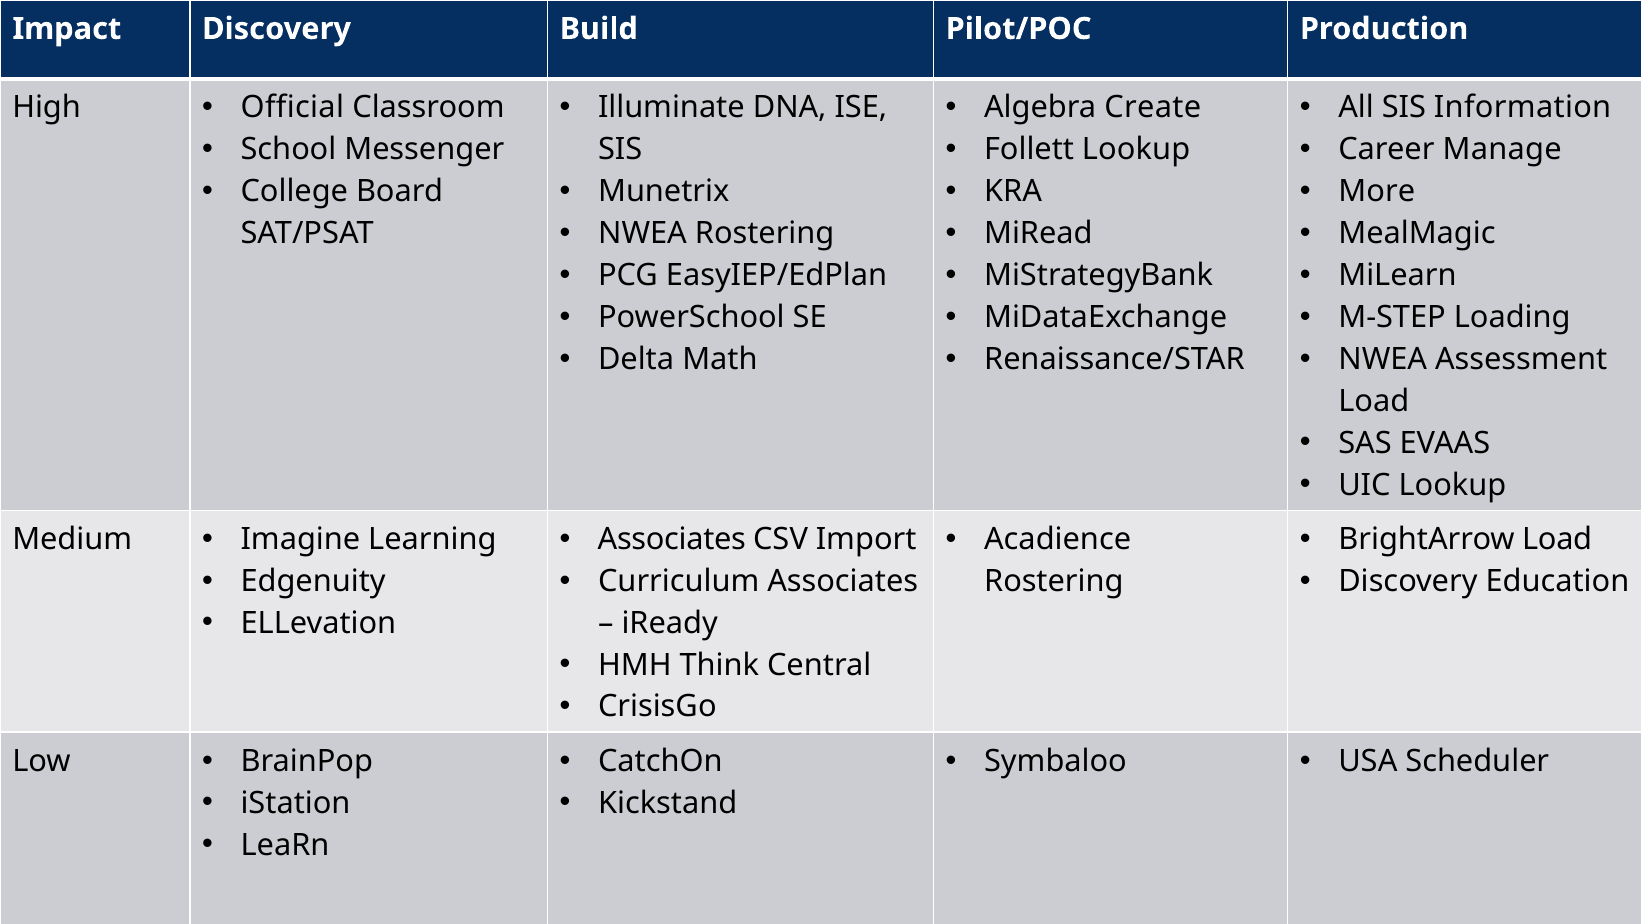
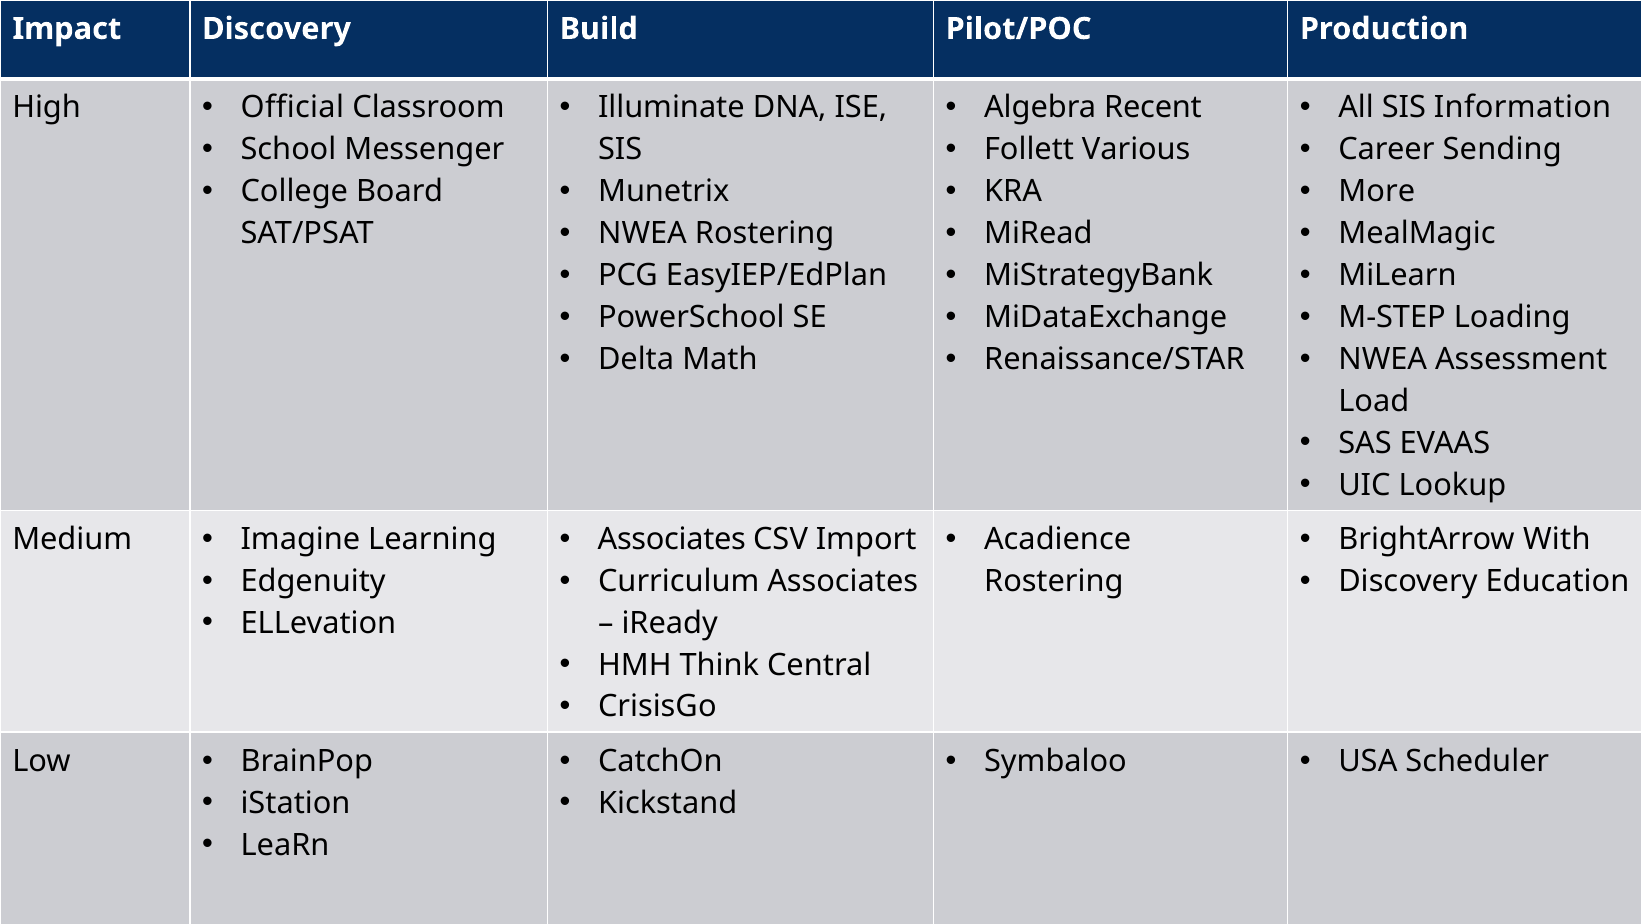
Create: Create -> Recent
Follett Lookup: Lookup -> Various
Manage: Manage -> Sending
BrightArrow Load: Load -> With
